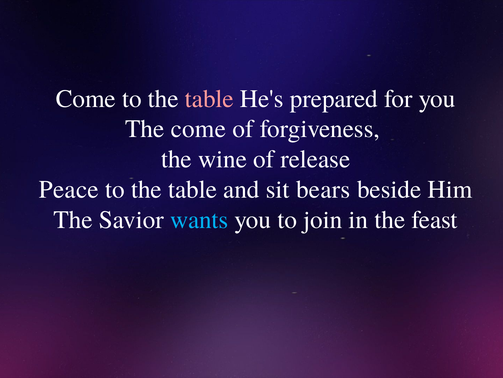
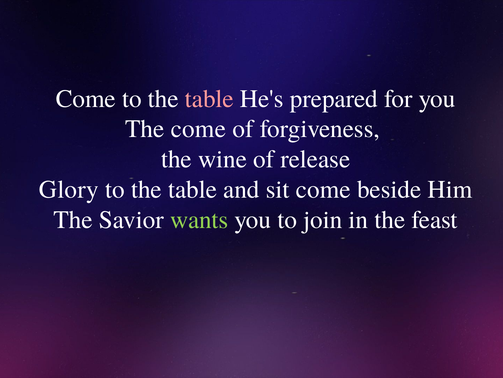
Peace: Peace -> Glory
sit bears: bears -> come
wants colour: light blue -> light green
